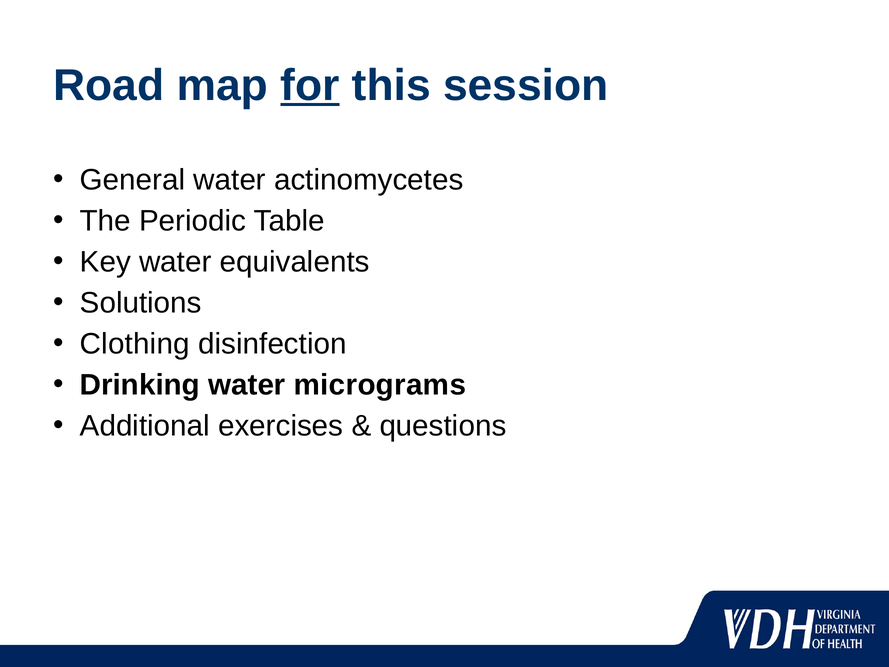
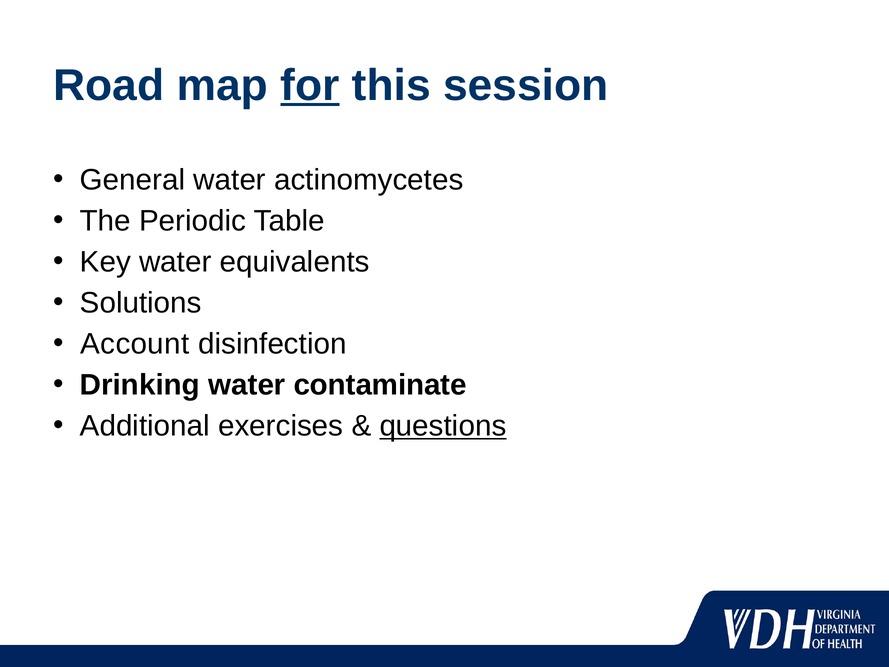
Clothing: Clothing -> Account
micrograms: micrograms -> contaminate
questions underline: none -> present
